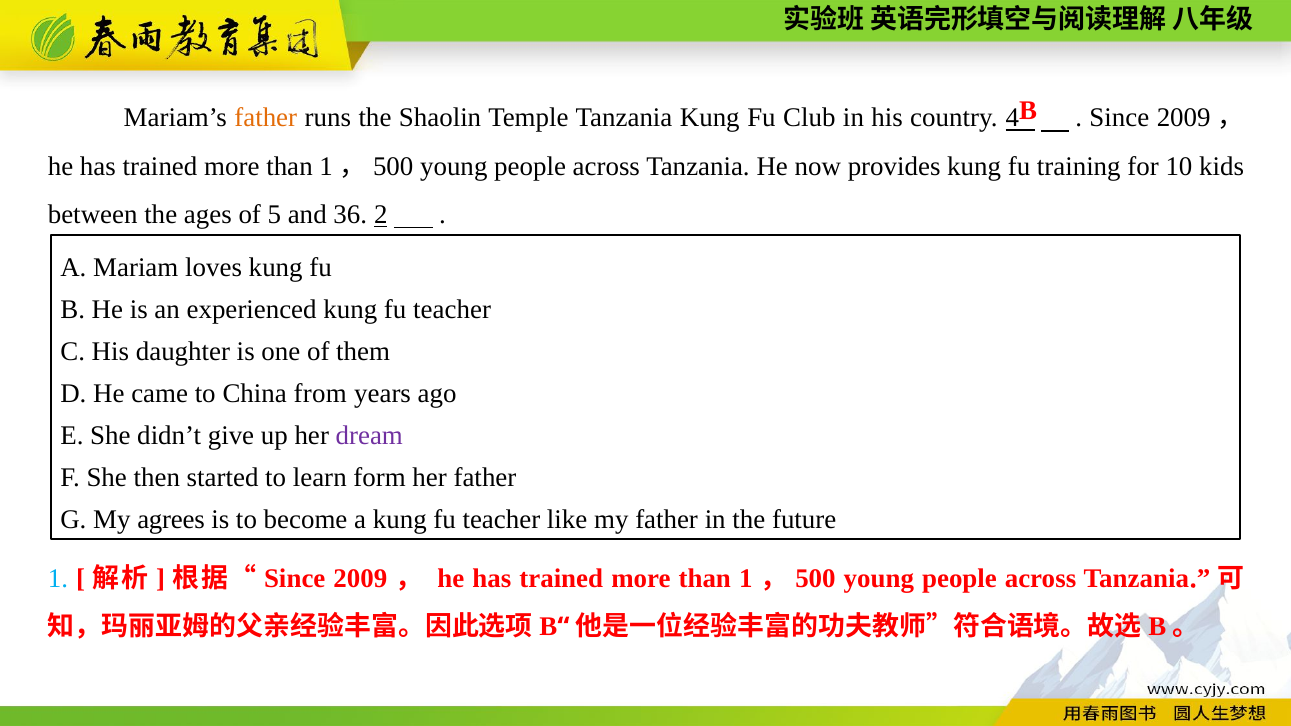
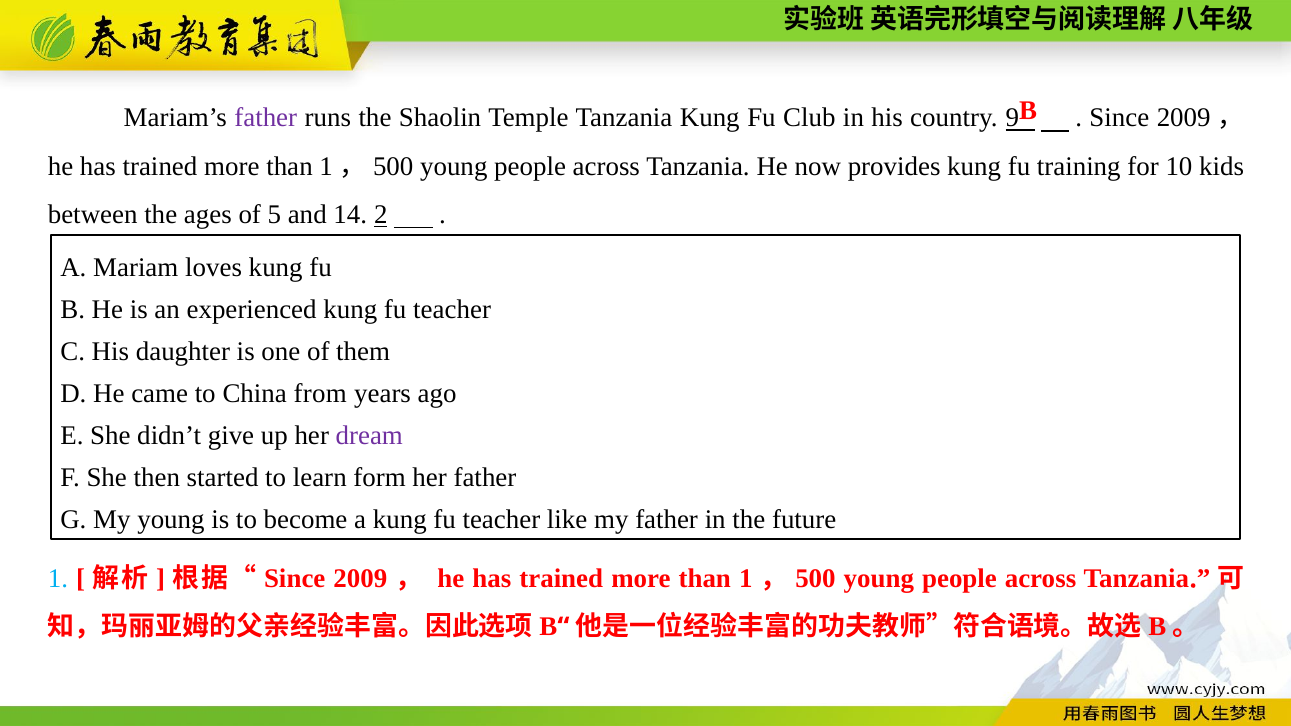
father at (266, 118) colour: orange -> purple
4: 4 -> 9
36: 36 -> 14
My agrees: agrees -> young
